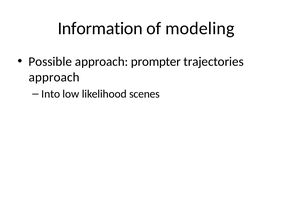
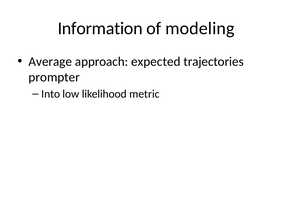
Possible: Possible -> Average
prompter: prompter -> expected
approach at (54, 77): approach -> prompter
scenes: scenes -> metric
